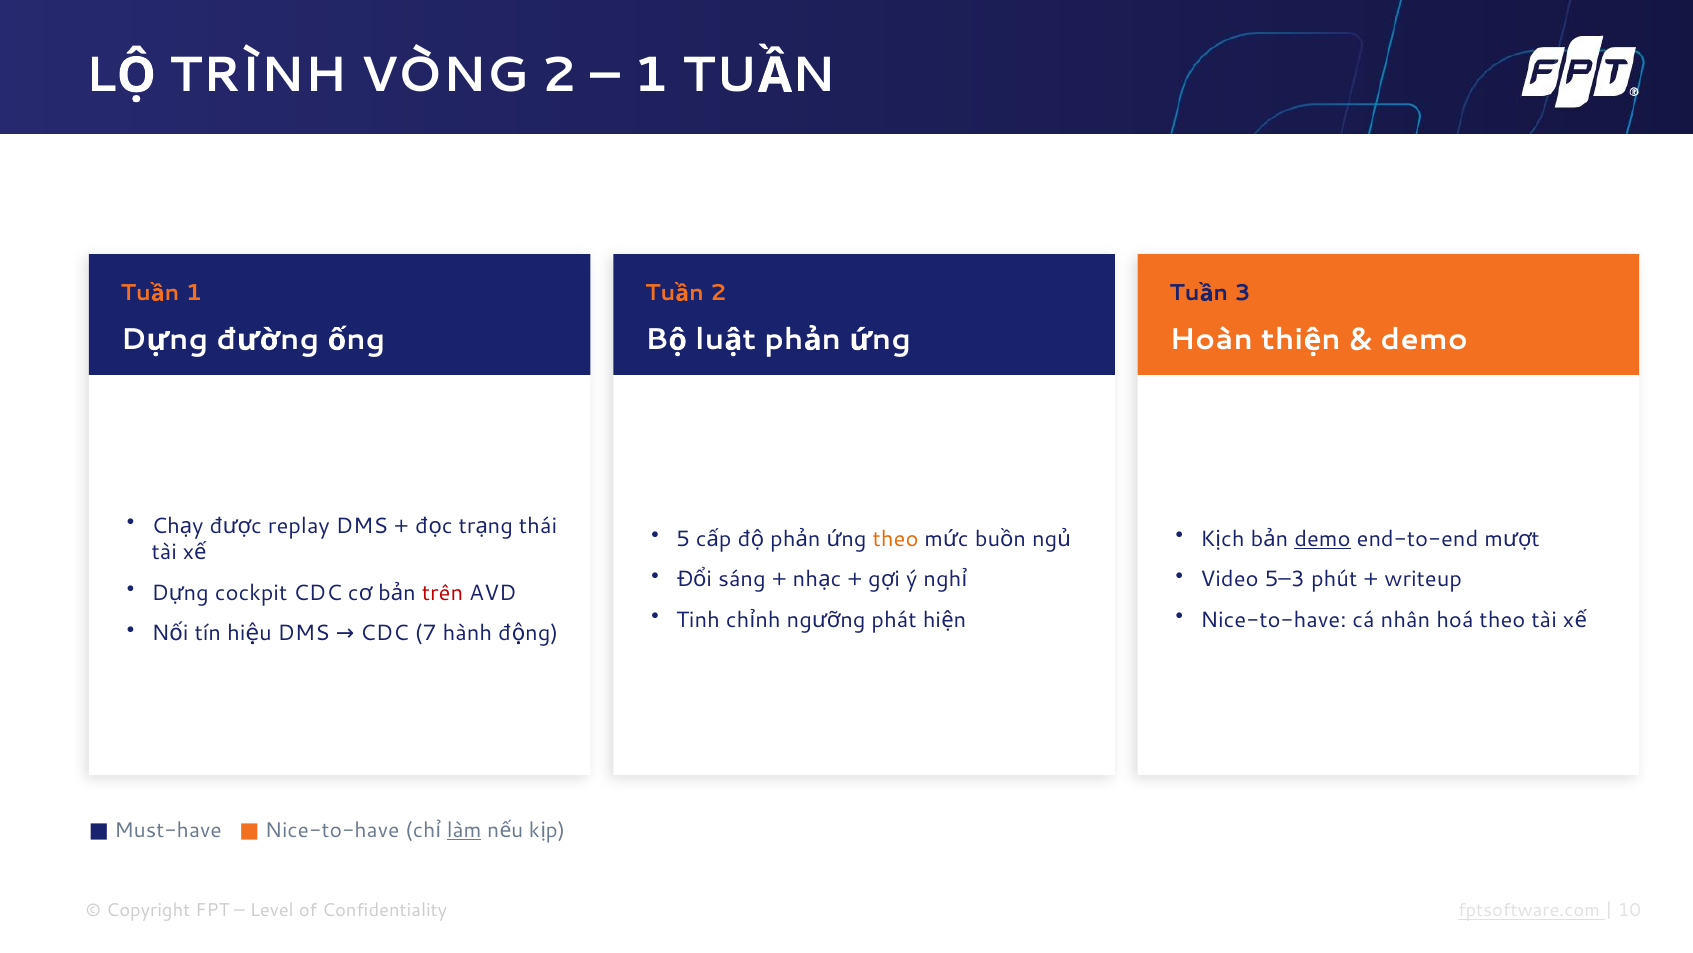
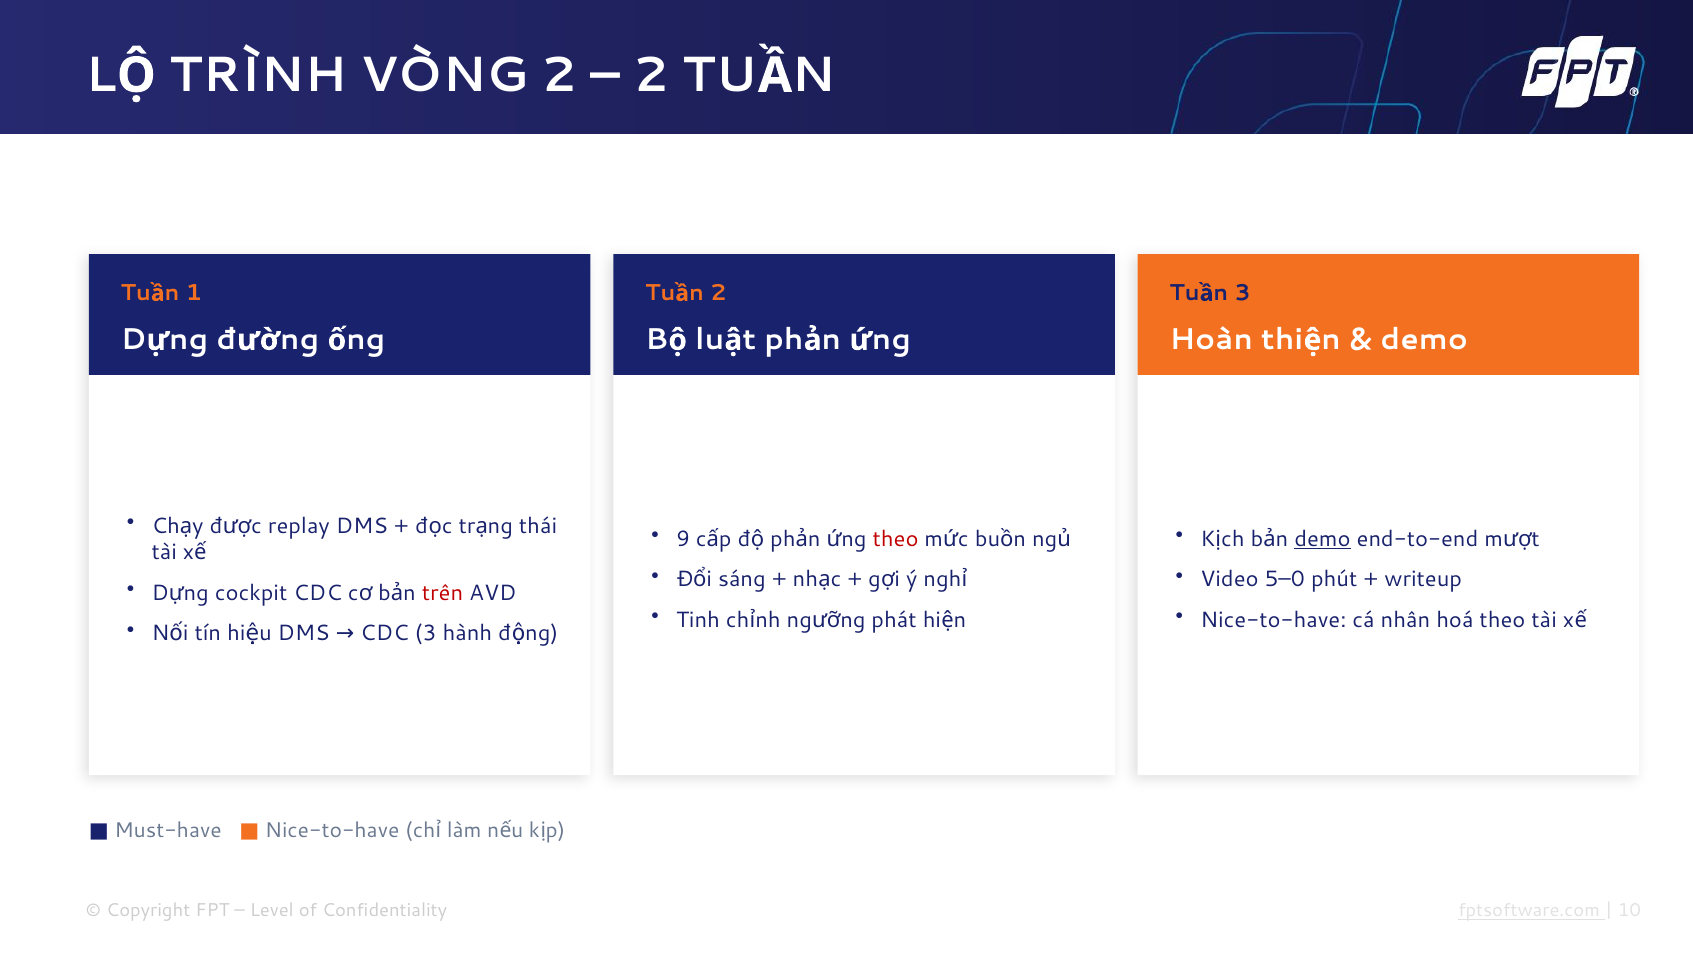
1 at (652, 75): 1 -> 2
5: 5 -> 9
theo at (896, 539) colour: orange -> red
5–3: 5–3 -> 5–0
CDC 7: 7 -> 3
làm underline: present -> none
